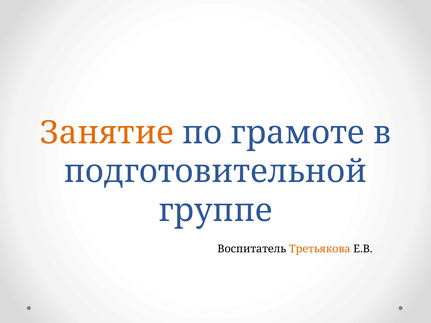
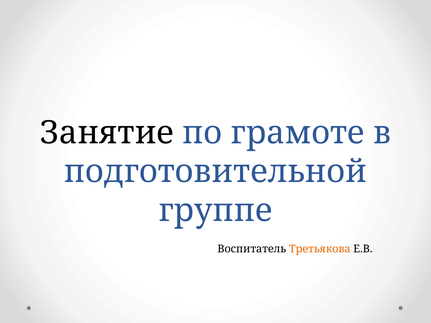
Занятие colour: orange -> black
